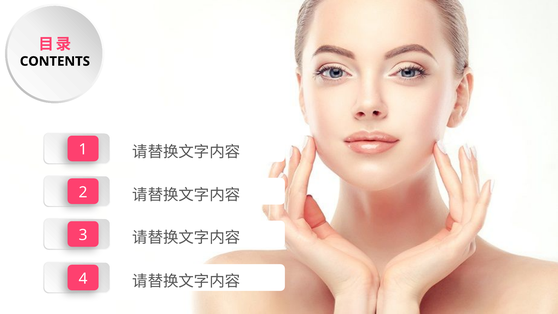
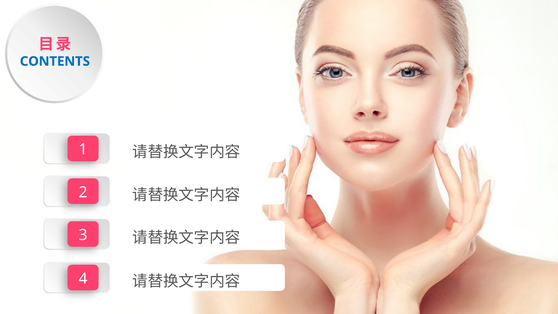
CONTENTS colour: black -> blue
